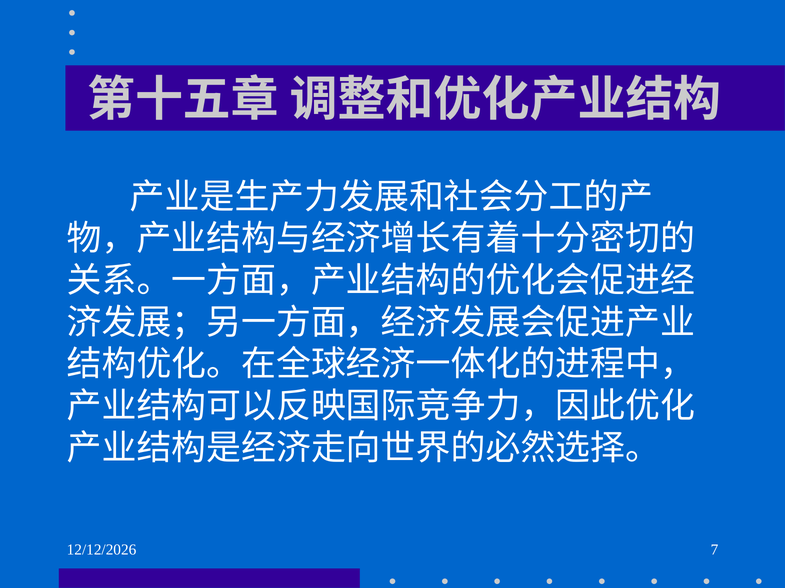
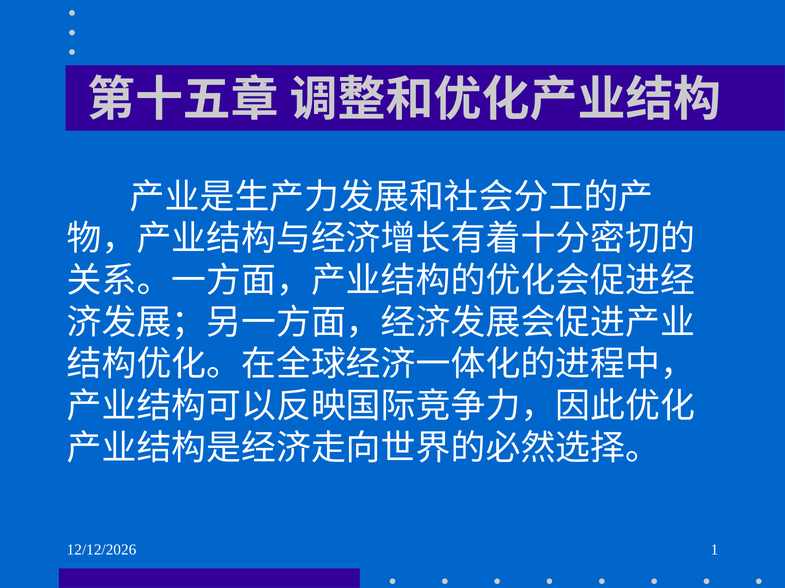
7: 7 -> 1
